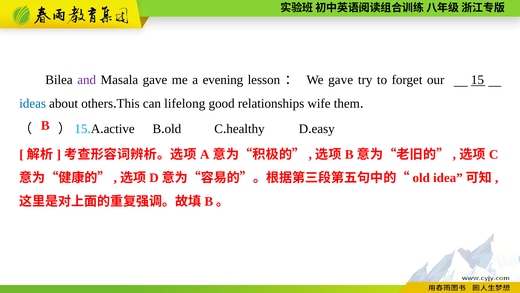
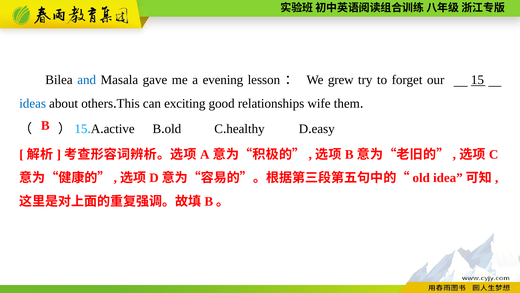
and colour: purple -> blue
We gave: gave -> grew
lifelong: lifelong -> exciting
